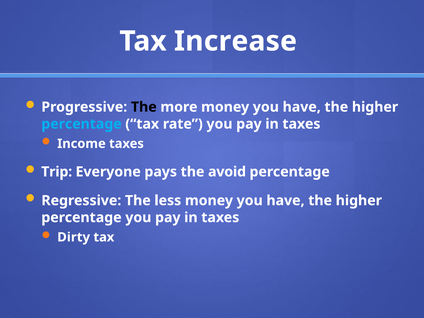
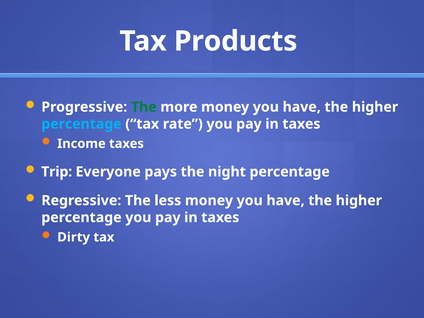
Increase: Increase -> Products
The at (144, 107) colour: black -> green
avoid: avoid -> night
